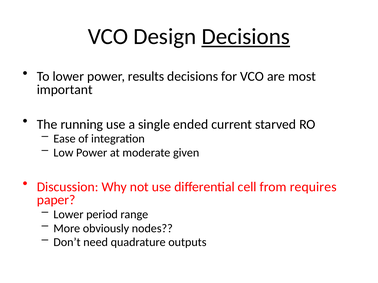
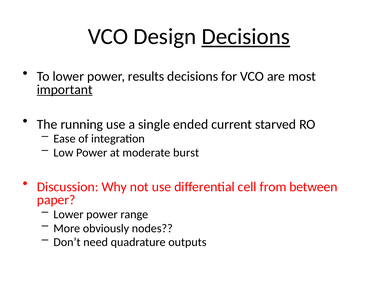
important underline: none -> present
given: given -> burst
requires: requires -> between
period at (102, 215): period -> power
